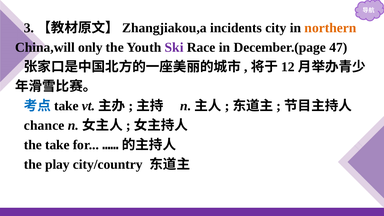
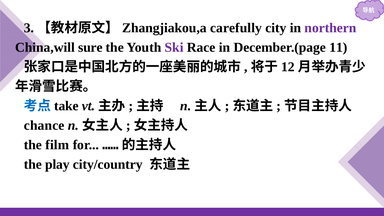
incidents: incidents -> carefully
northern colour: orange -> purple
only: only -> sure
47: 47 -> 11
the take: take -> film
